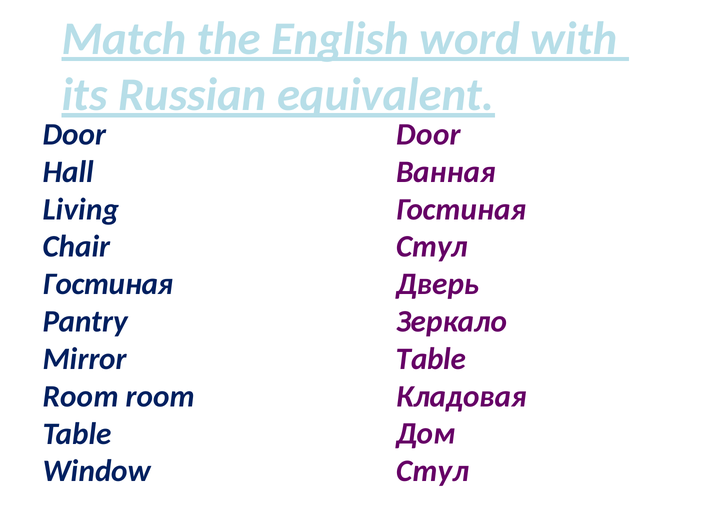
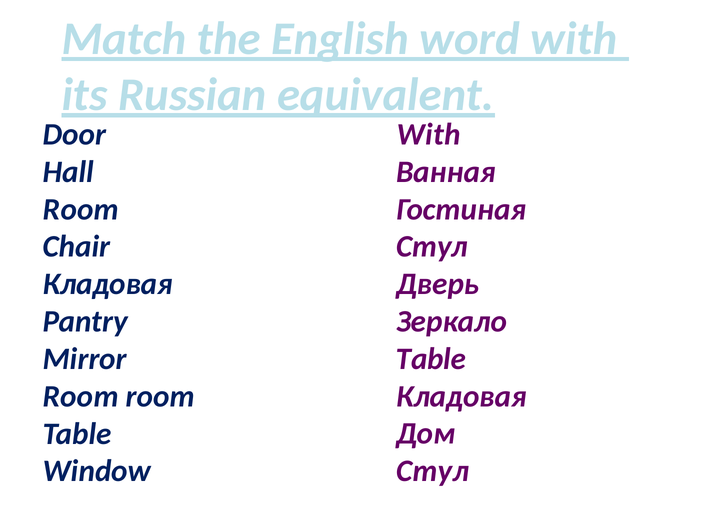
Door at (429, 134): Door -> With
Living at (81, 209): Living -> Room
Гостиная at (108, 284): Гостиная -> Кладовая
